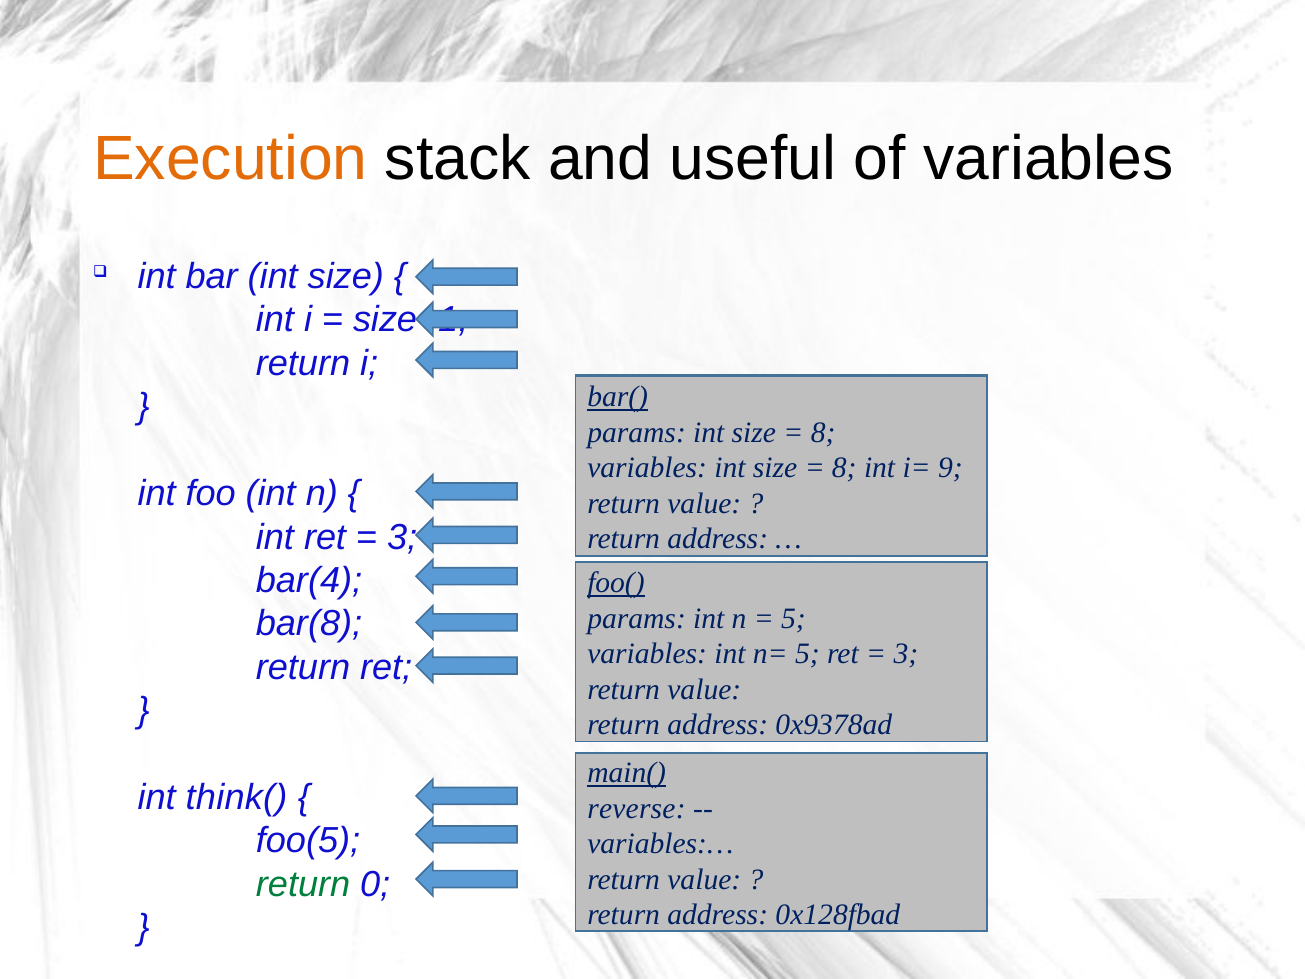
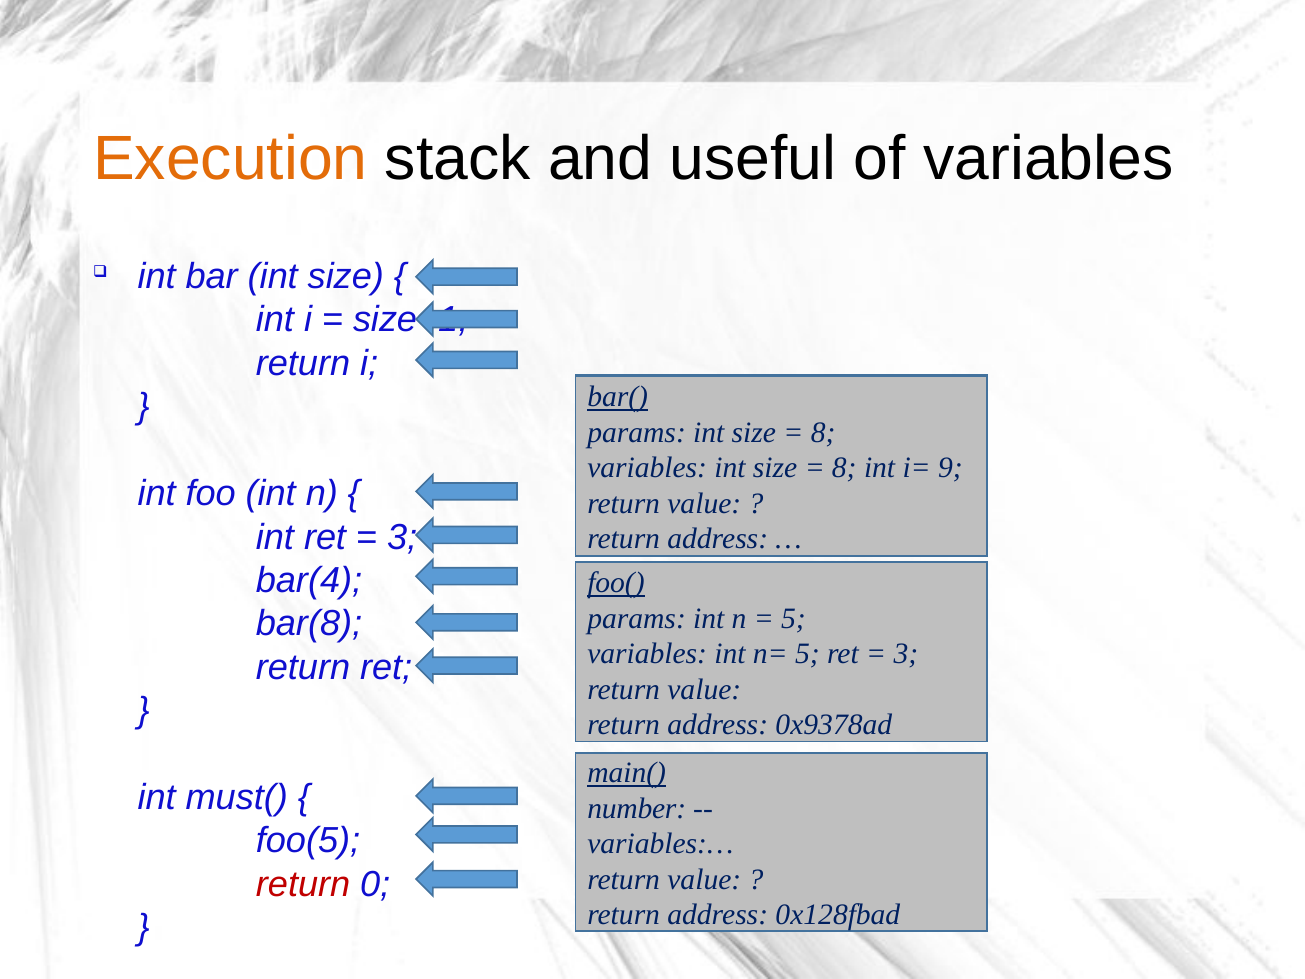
think(: think( -> must(
reverse: reverse -> number
return at (303, 884) colour: green -> red
